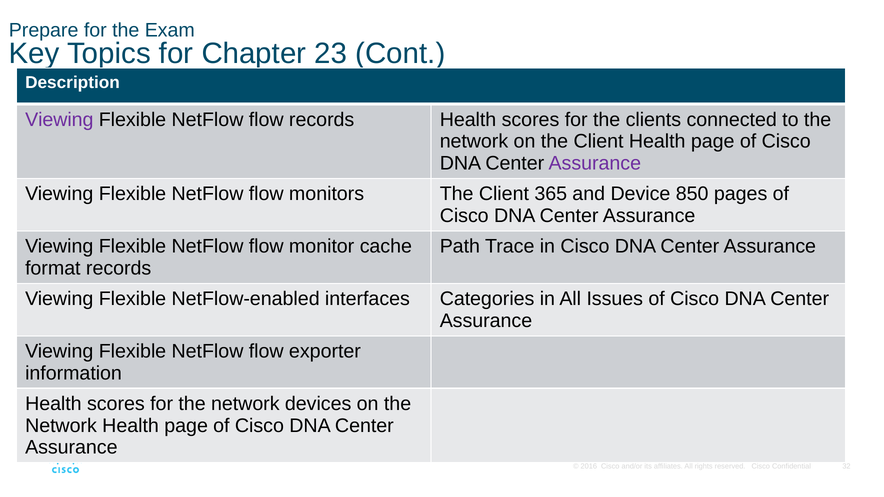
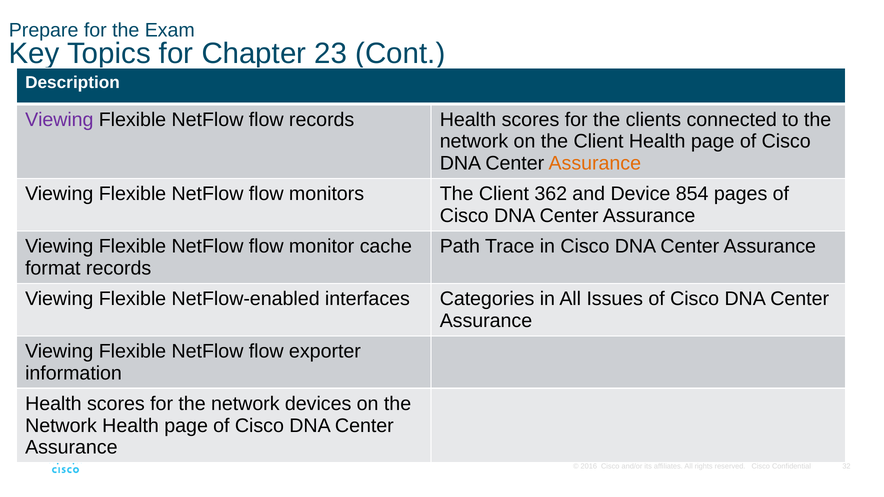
Assurance at (595, 163) colour: purple -> orange
365: 365 -> 362
850: 850 -> 854
